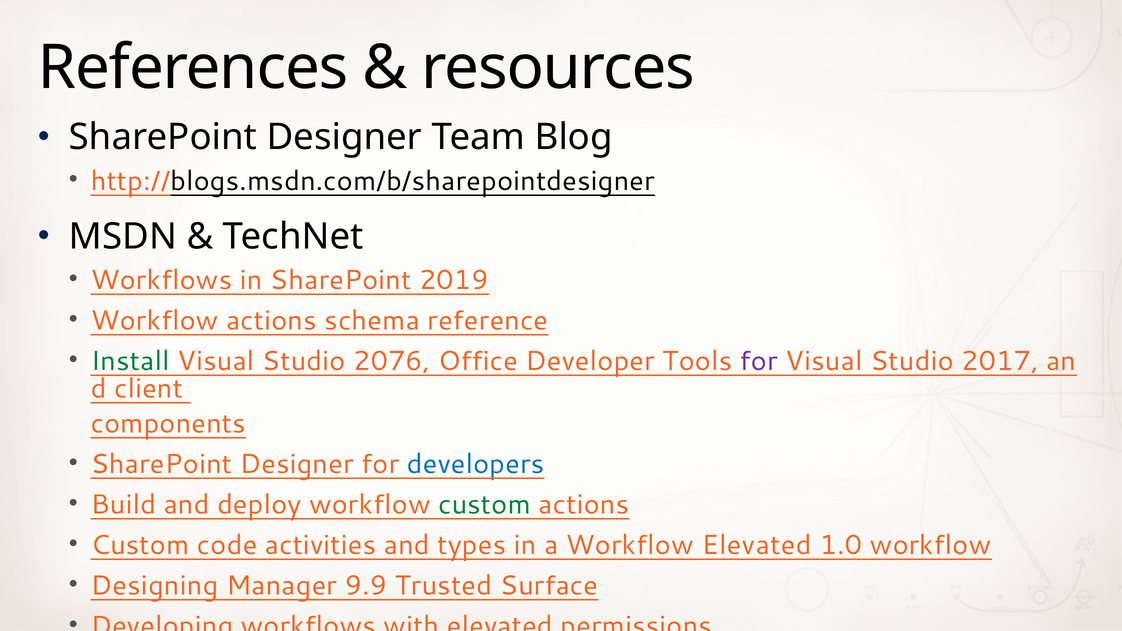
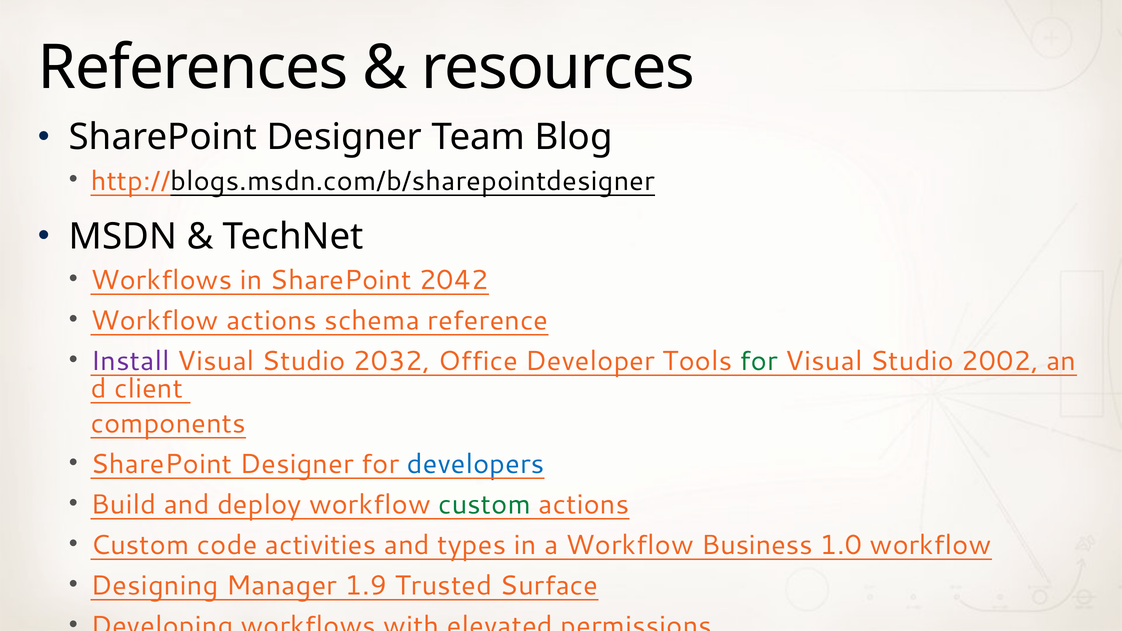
2019: 2019 -> 2042
Install colour: green -> purple
2076: 2076 -> 2032
for at (759, 361) colour: purple -> green
2017: 2017 -> 2002
Workflow Elevated: Elevated -> Business
9.9: 9.9 -> 1.9
